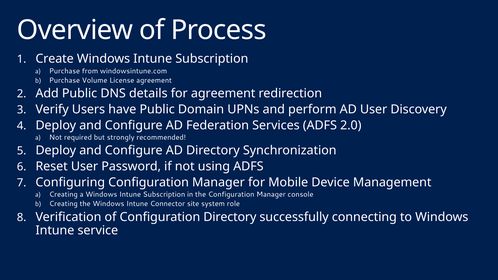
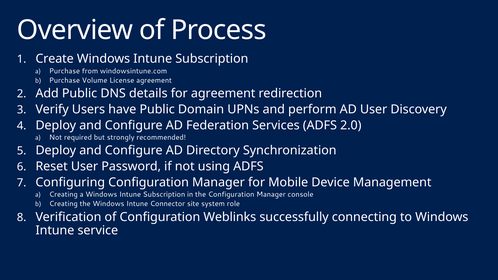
Configuration Directory: Directory -> Weblinks
